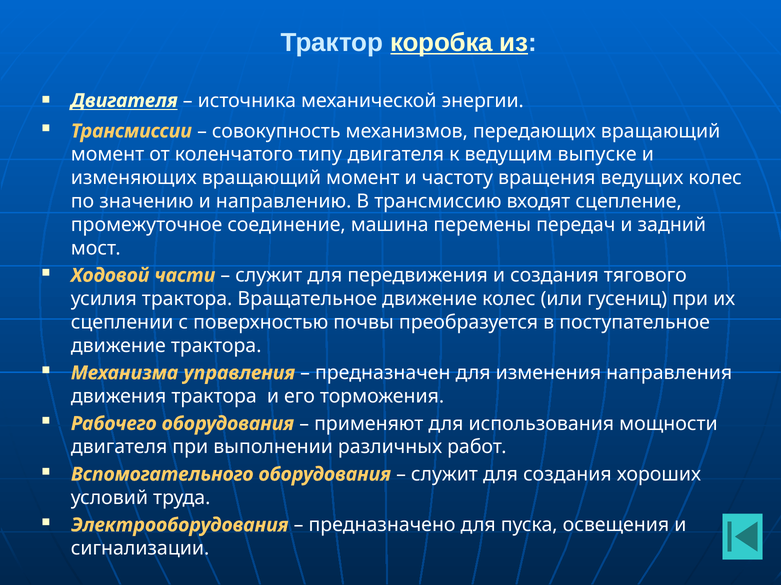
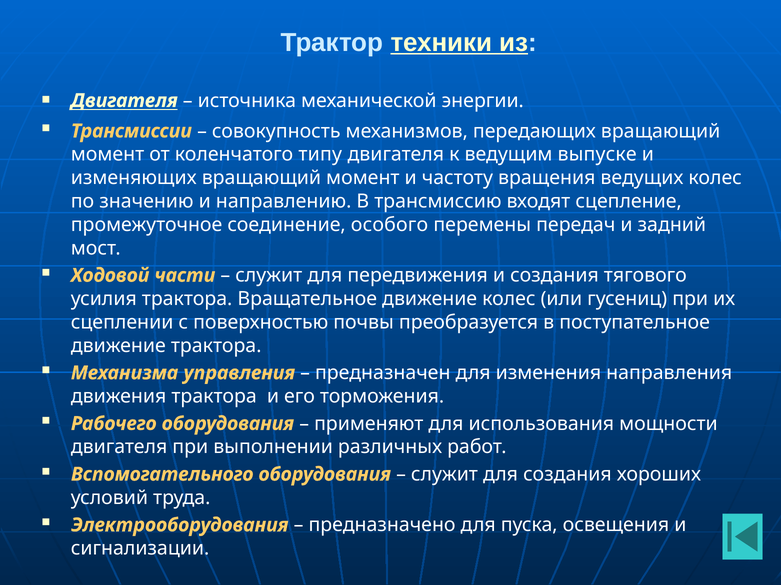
коробка: коробка -> техники
машина: машина -> особого
